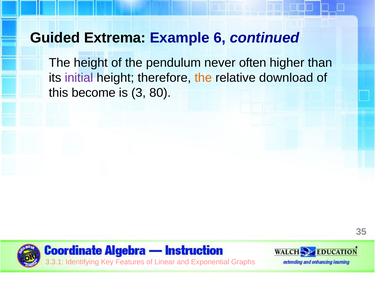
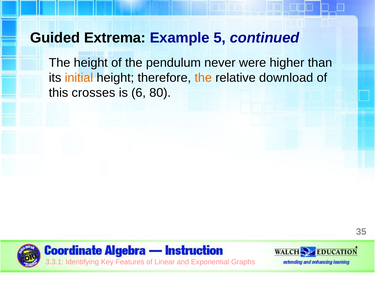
6: 6 -> 5
often: often -> were
initial colour: purple -> orange
become: become -> crosses
3: 3 -> 6
